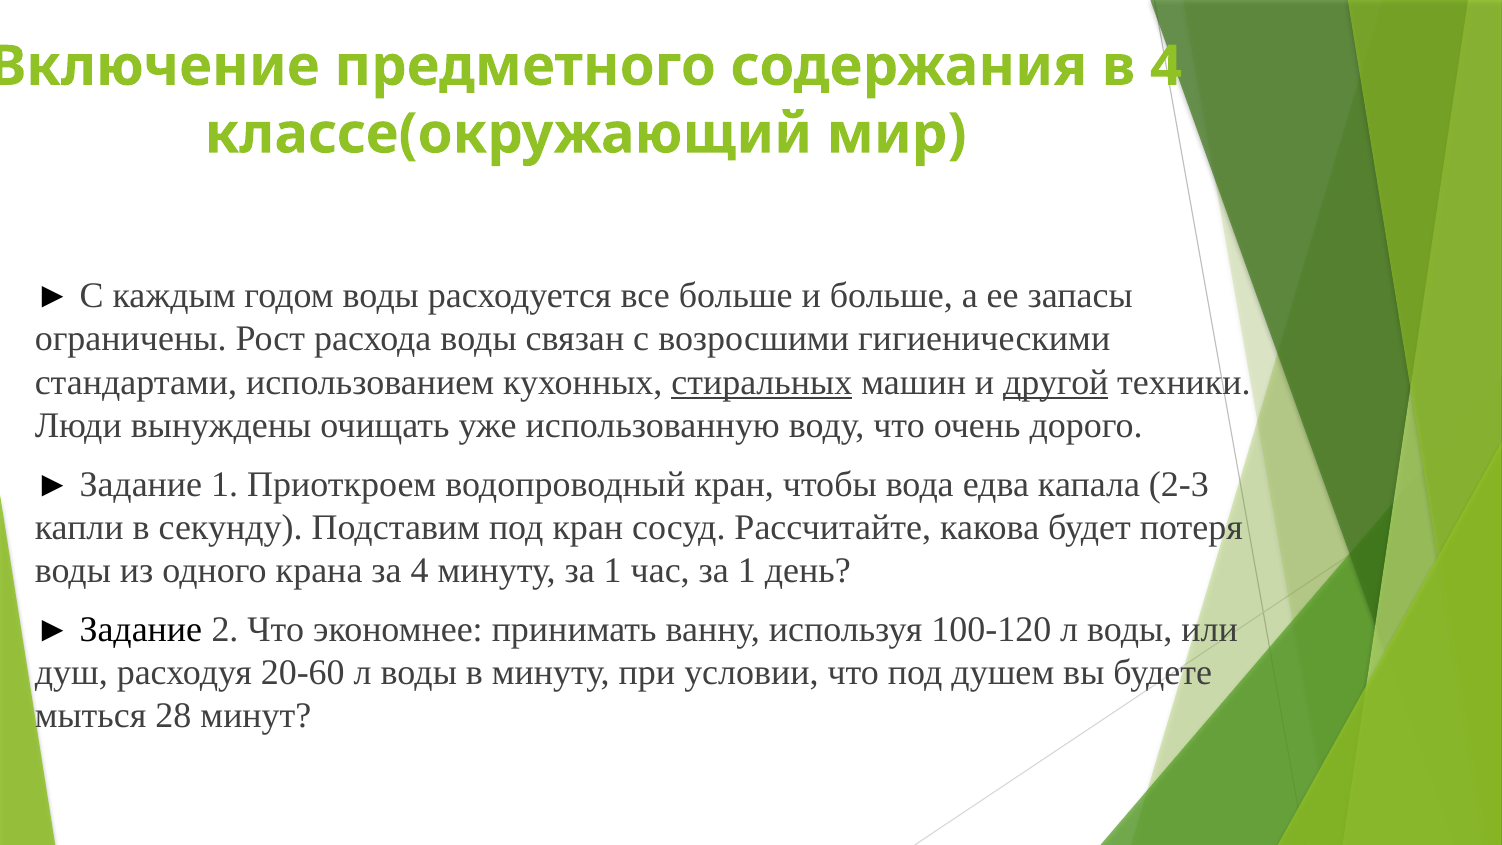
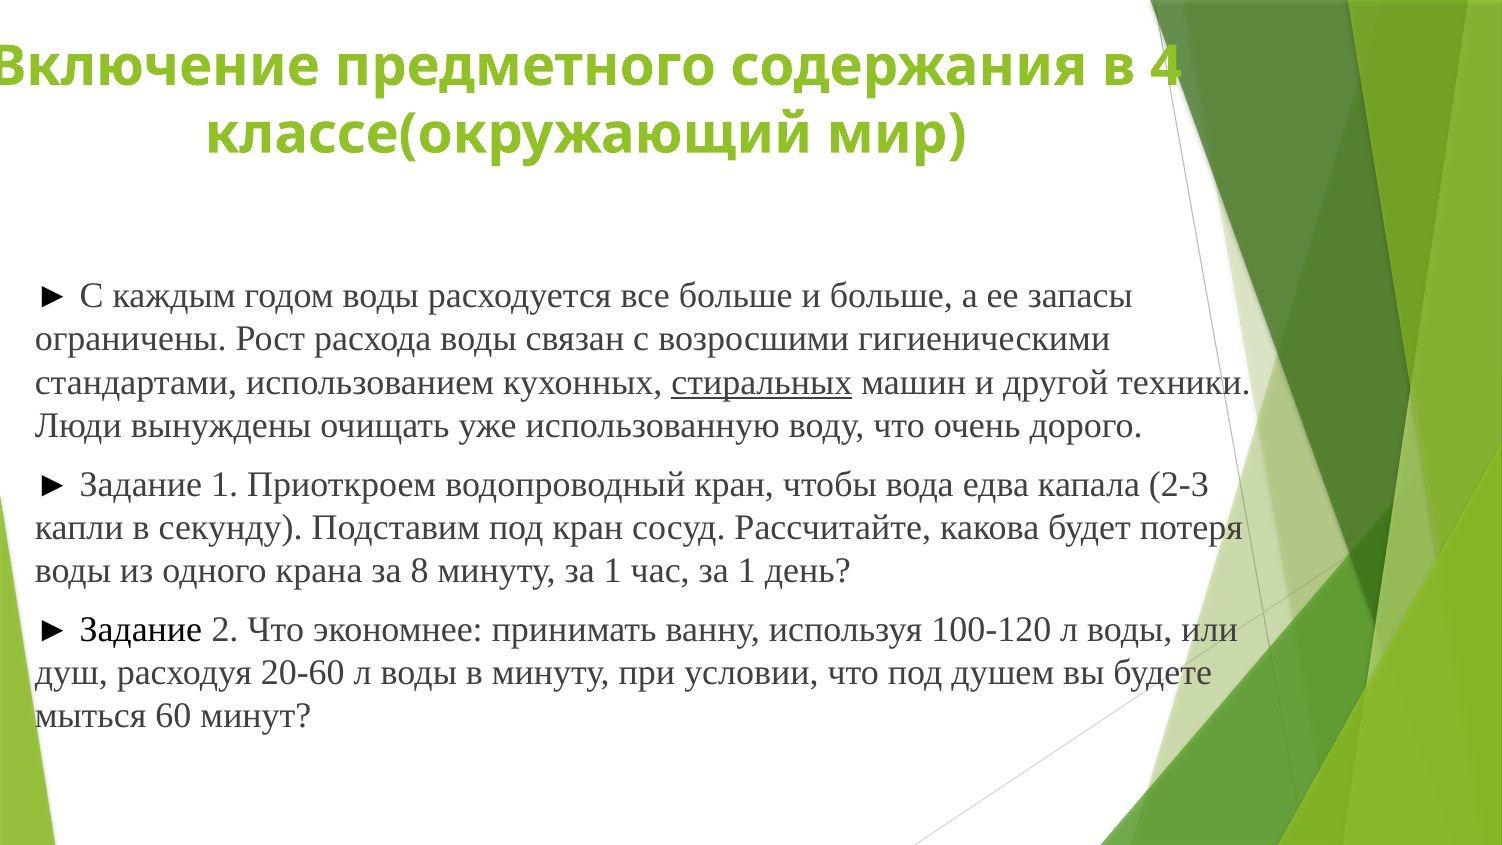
другой underline: present -> none
за 4: 4 -> 8
28: 28 -> 60
